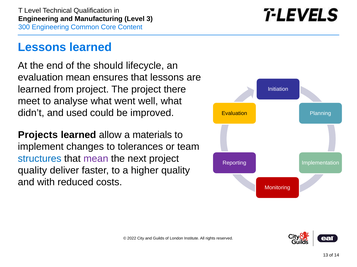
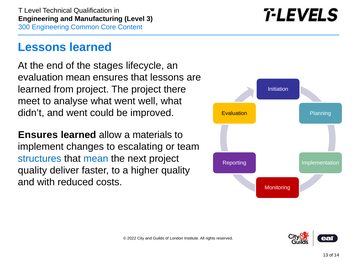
should: should -> stages
and used: used -> went
Projects at (38, 135): Projects -> Ensures
tolerances: tolerances -> escalating
mean at (96, 159) colour: purple -> blue
